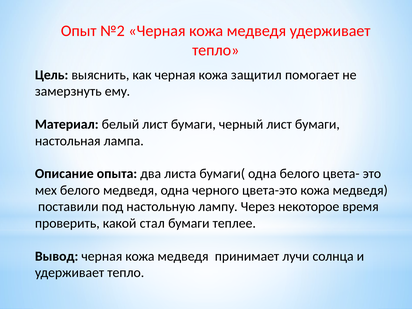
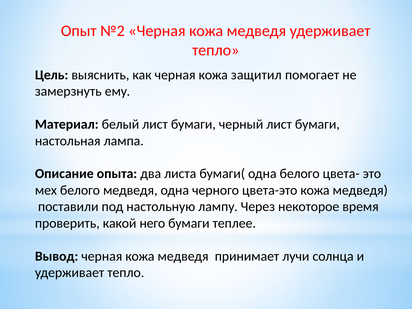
стал: стал -> него
